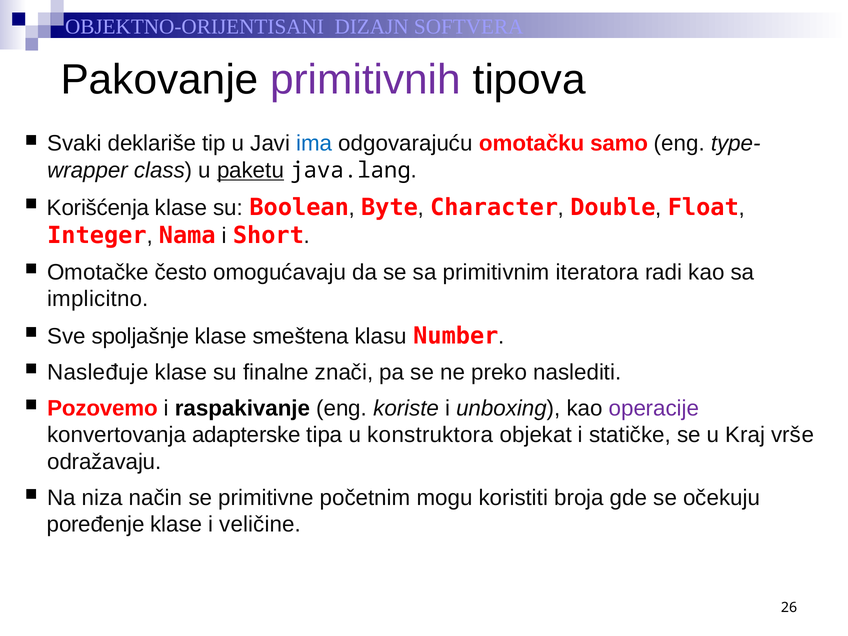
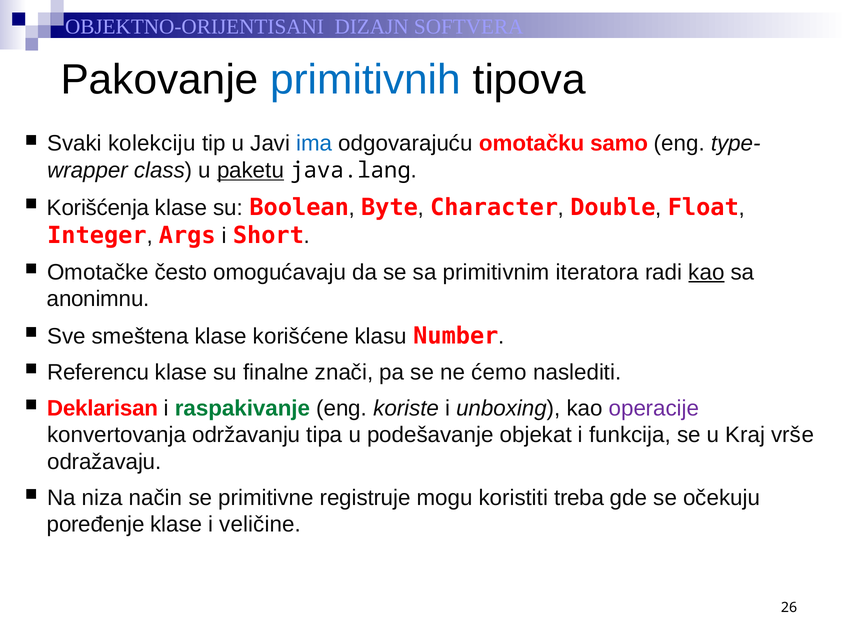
primitivnih colour: purple -> blue
deklariše: deklariše -> kolekciju
Nama: Nama -> Args
kao at (706, 272) underline: none -> present
implicitno: implicitno -> anonimnu
spoljašnje: spoljašnje -> smeštena
smeštena: smeštena -> korišćene
Nasleđuje: Nasleđuje -> Referencu
preko: preko -> ćemo
Pozovemo: Pozovemo -> Deklarisan
raspakivanje colour: black -> green
adapterske: adapterske -> održavanju
konstruktora: konstruktora -> podešavanje
statičke: statičke -> funkcija
početnim: početnim -> registruje
broja: broja -> treba
